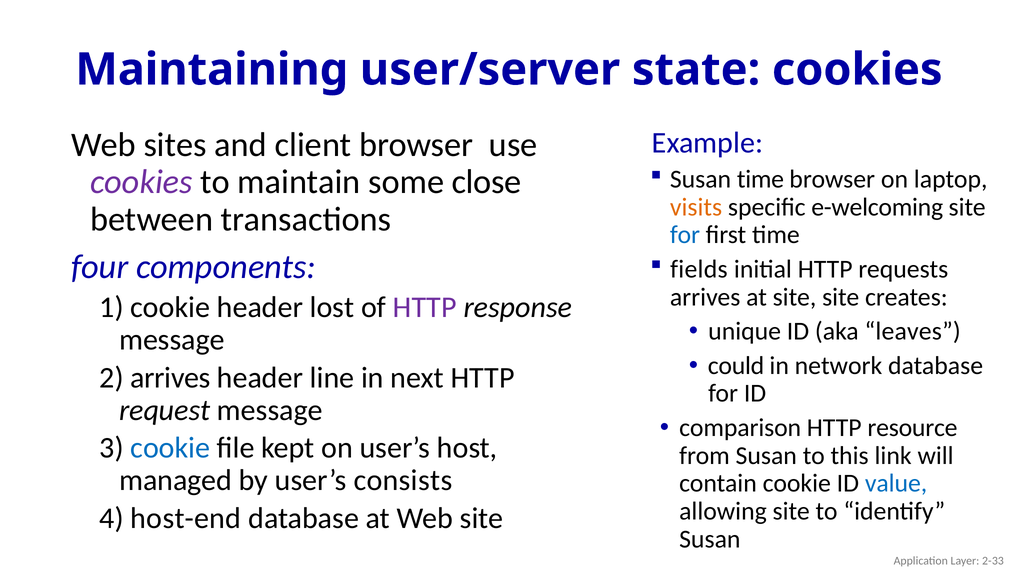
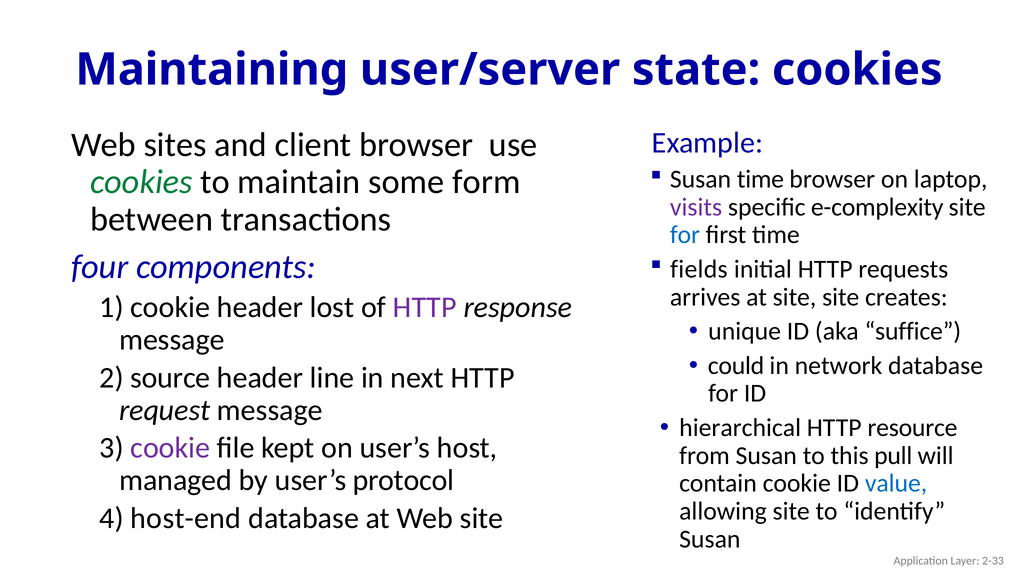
cookies at (141, 182) colour: purple -> green
close: close -> form
visits colour: orange -> purple
e-welcoming: e-welcoming -> e-complexity
leaves: leaves -> suffice
2 arrives: arrives -> source
comparison: comparison -> hierarchical
cookie at (170, 448) colour: blue -> purple
link: link -> pull
consists: consists -> protocol
